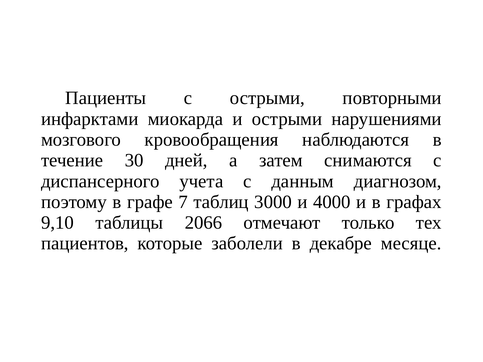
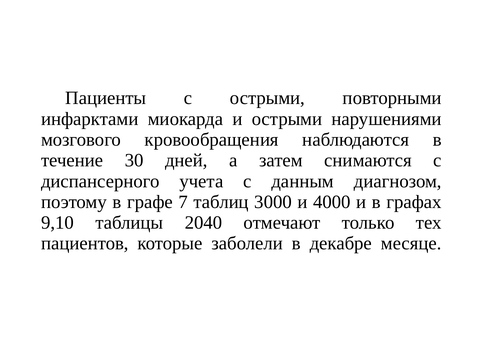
2066: 2066 -> 2040
